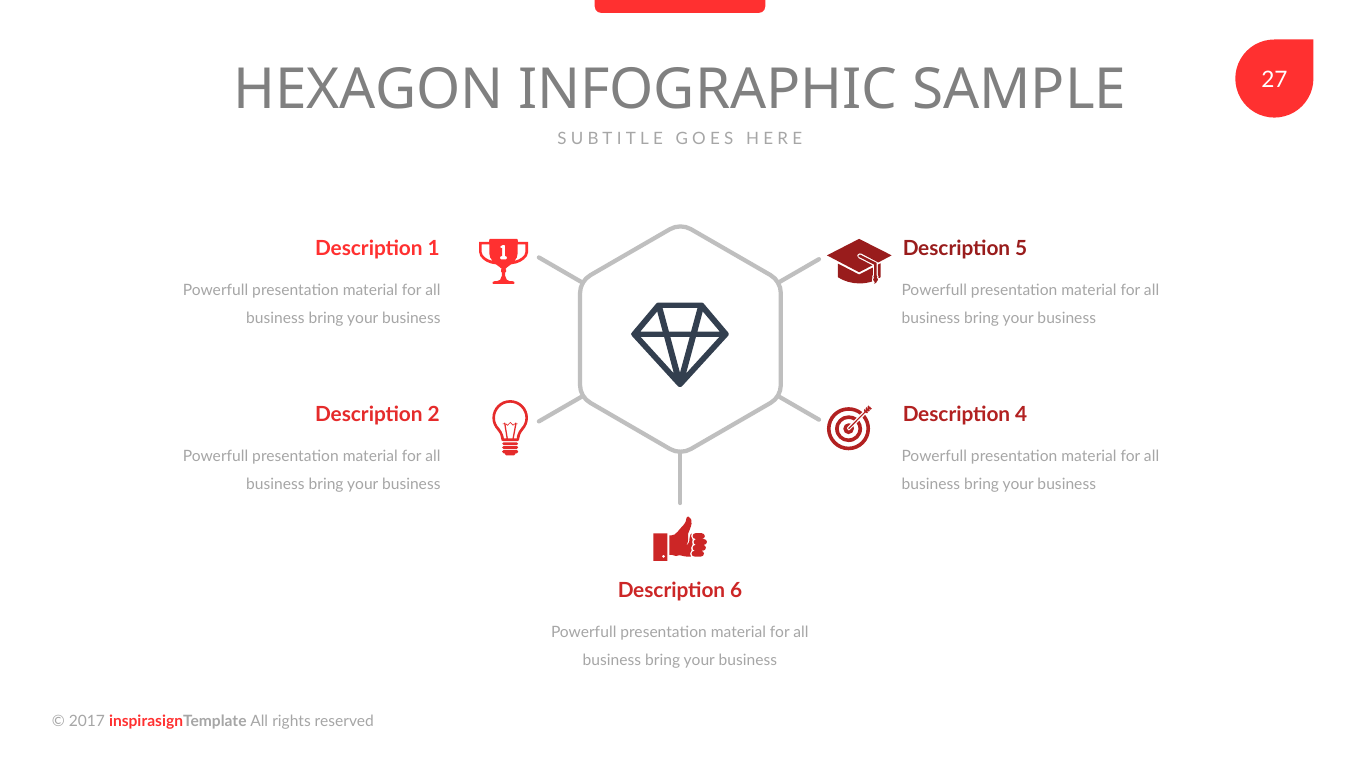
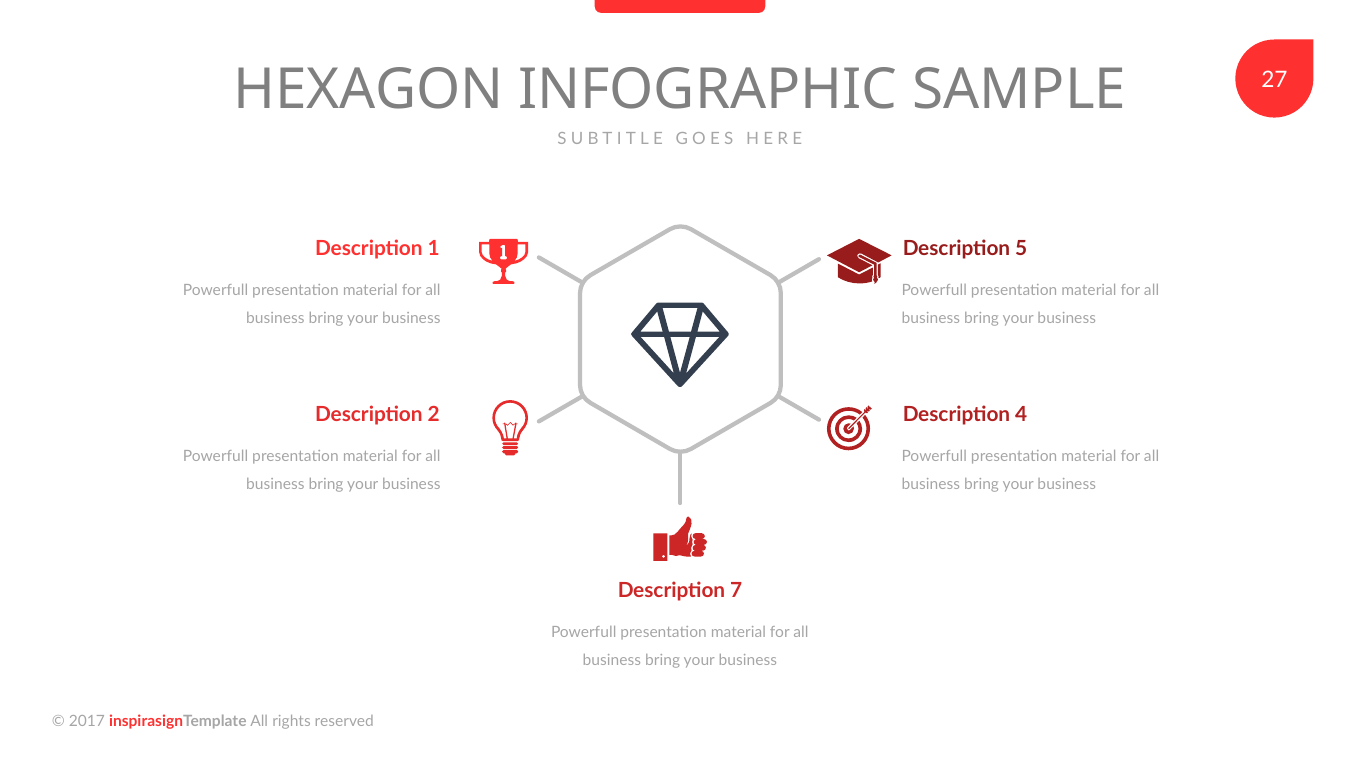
6: 6 -> 7
